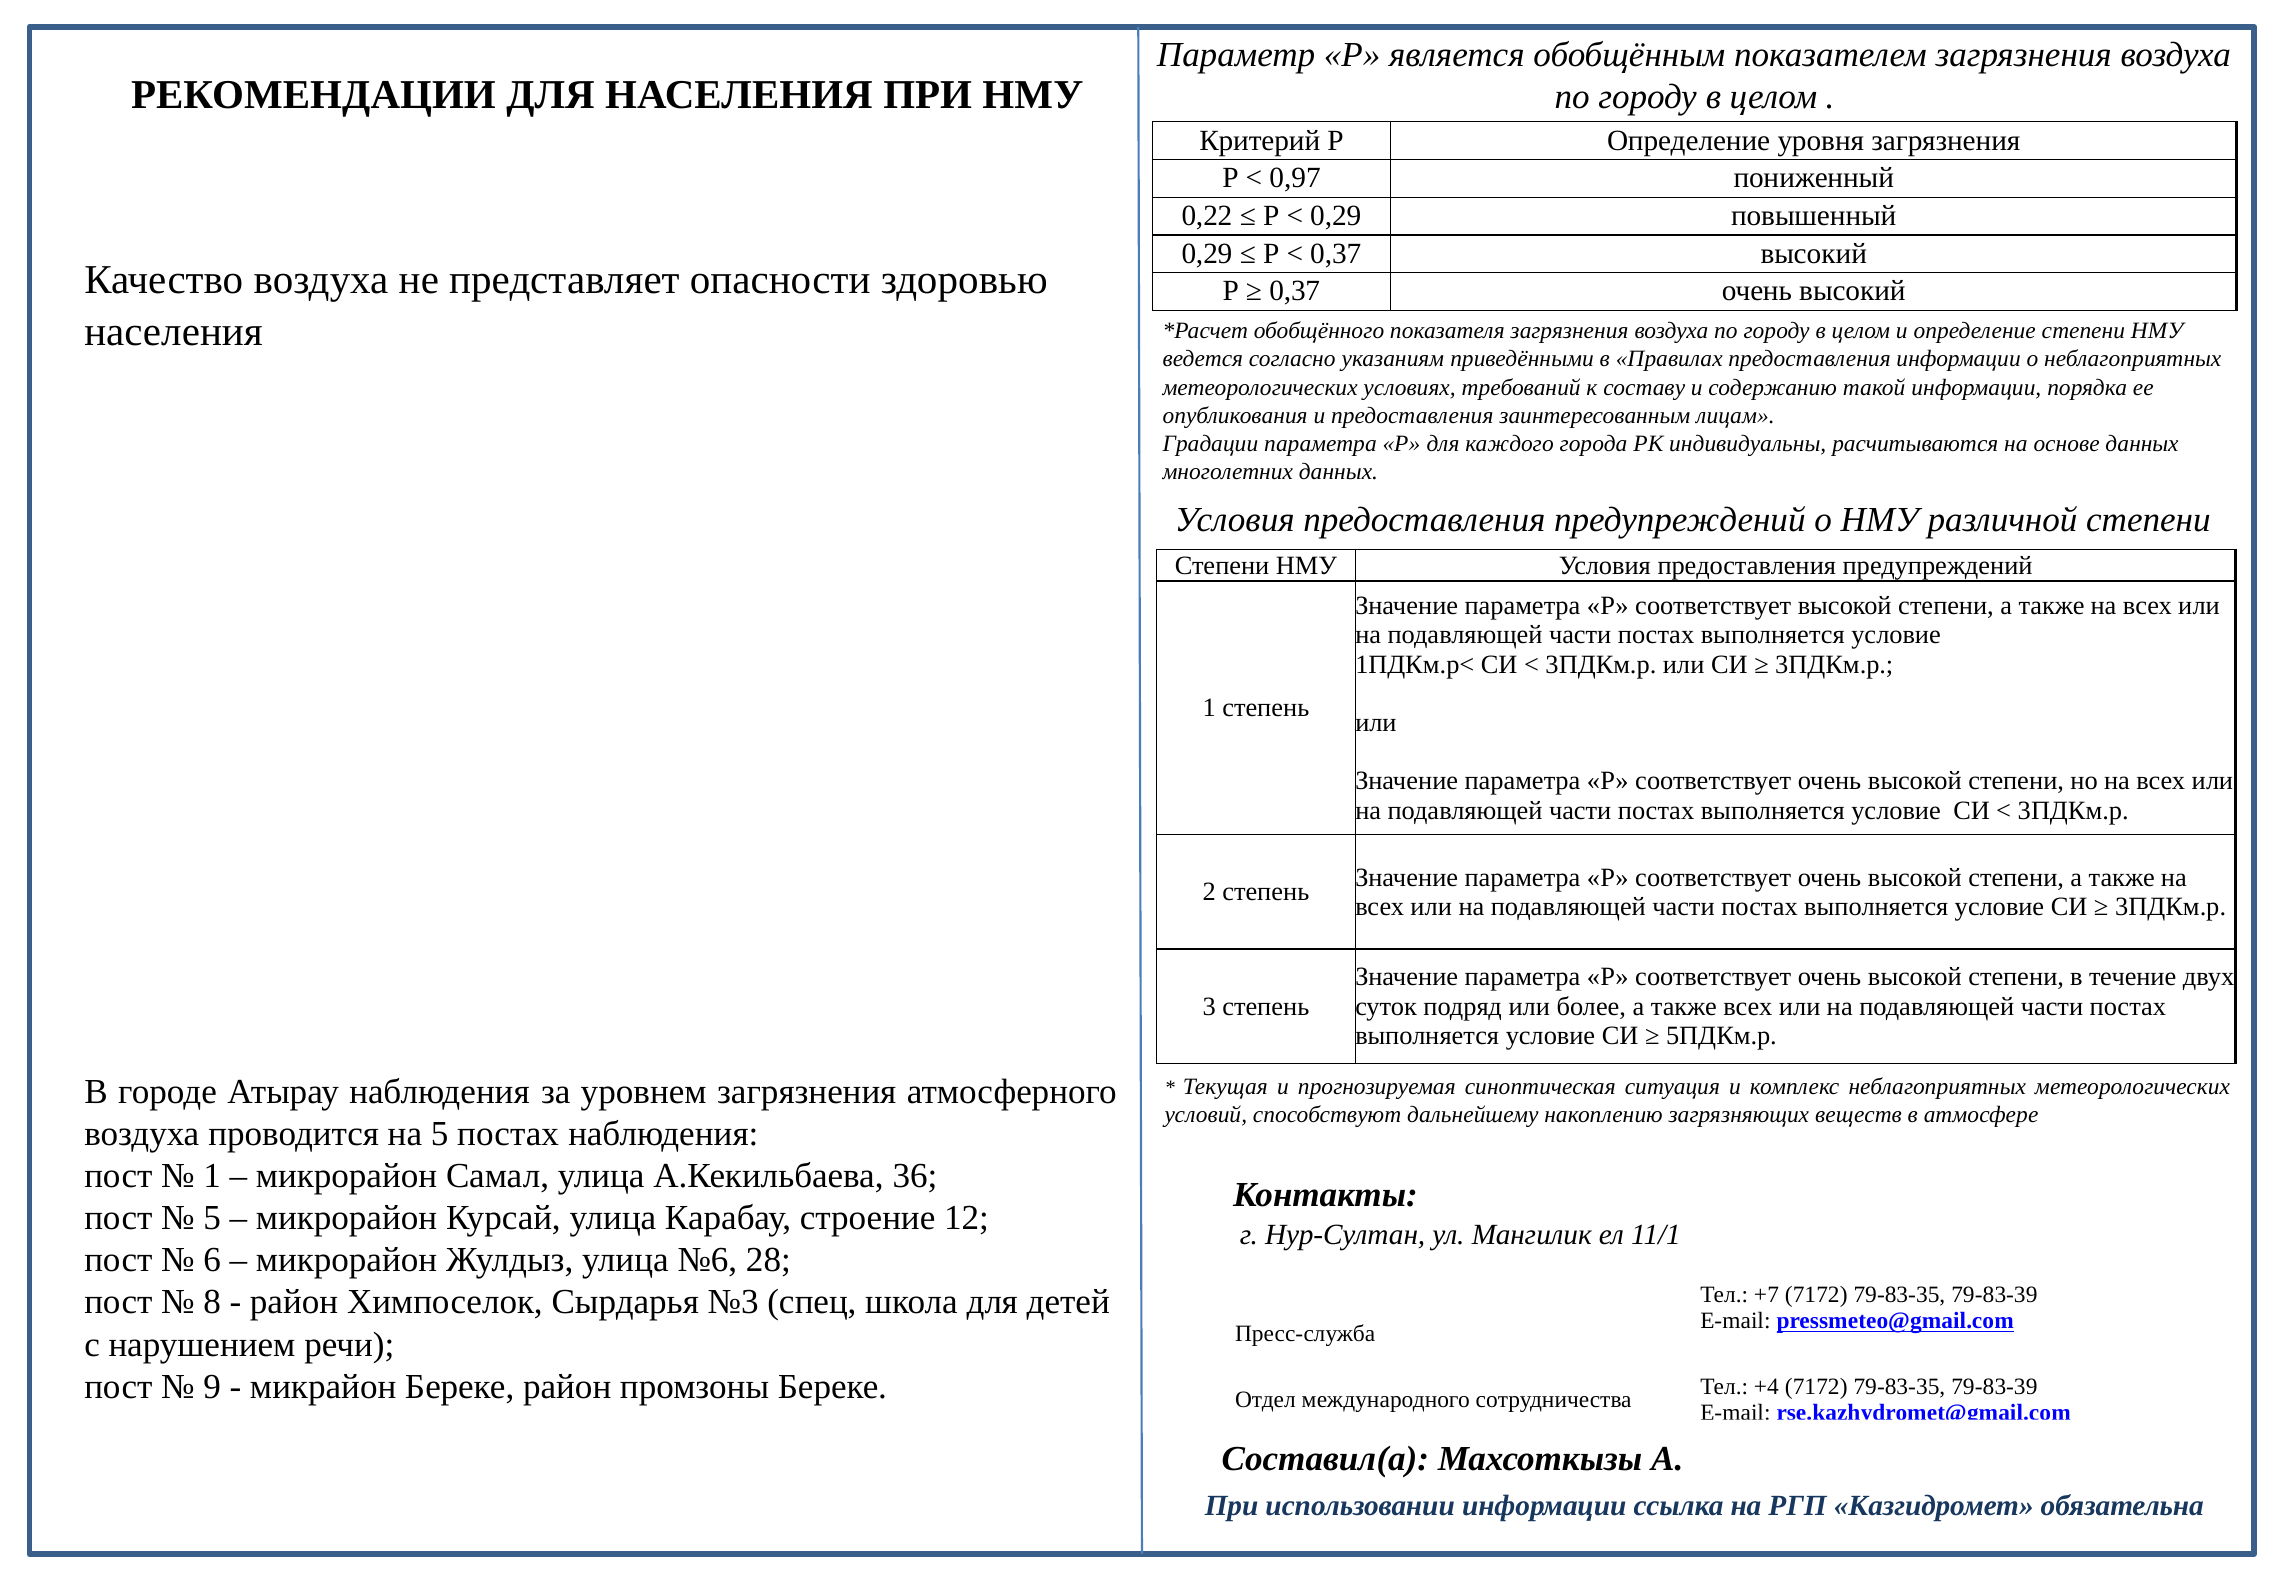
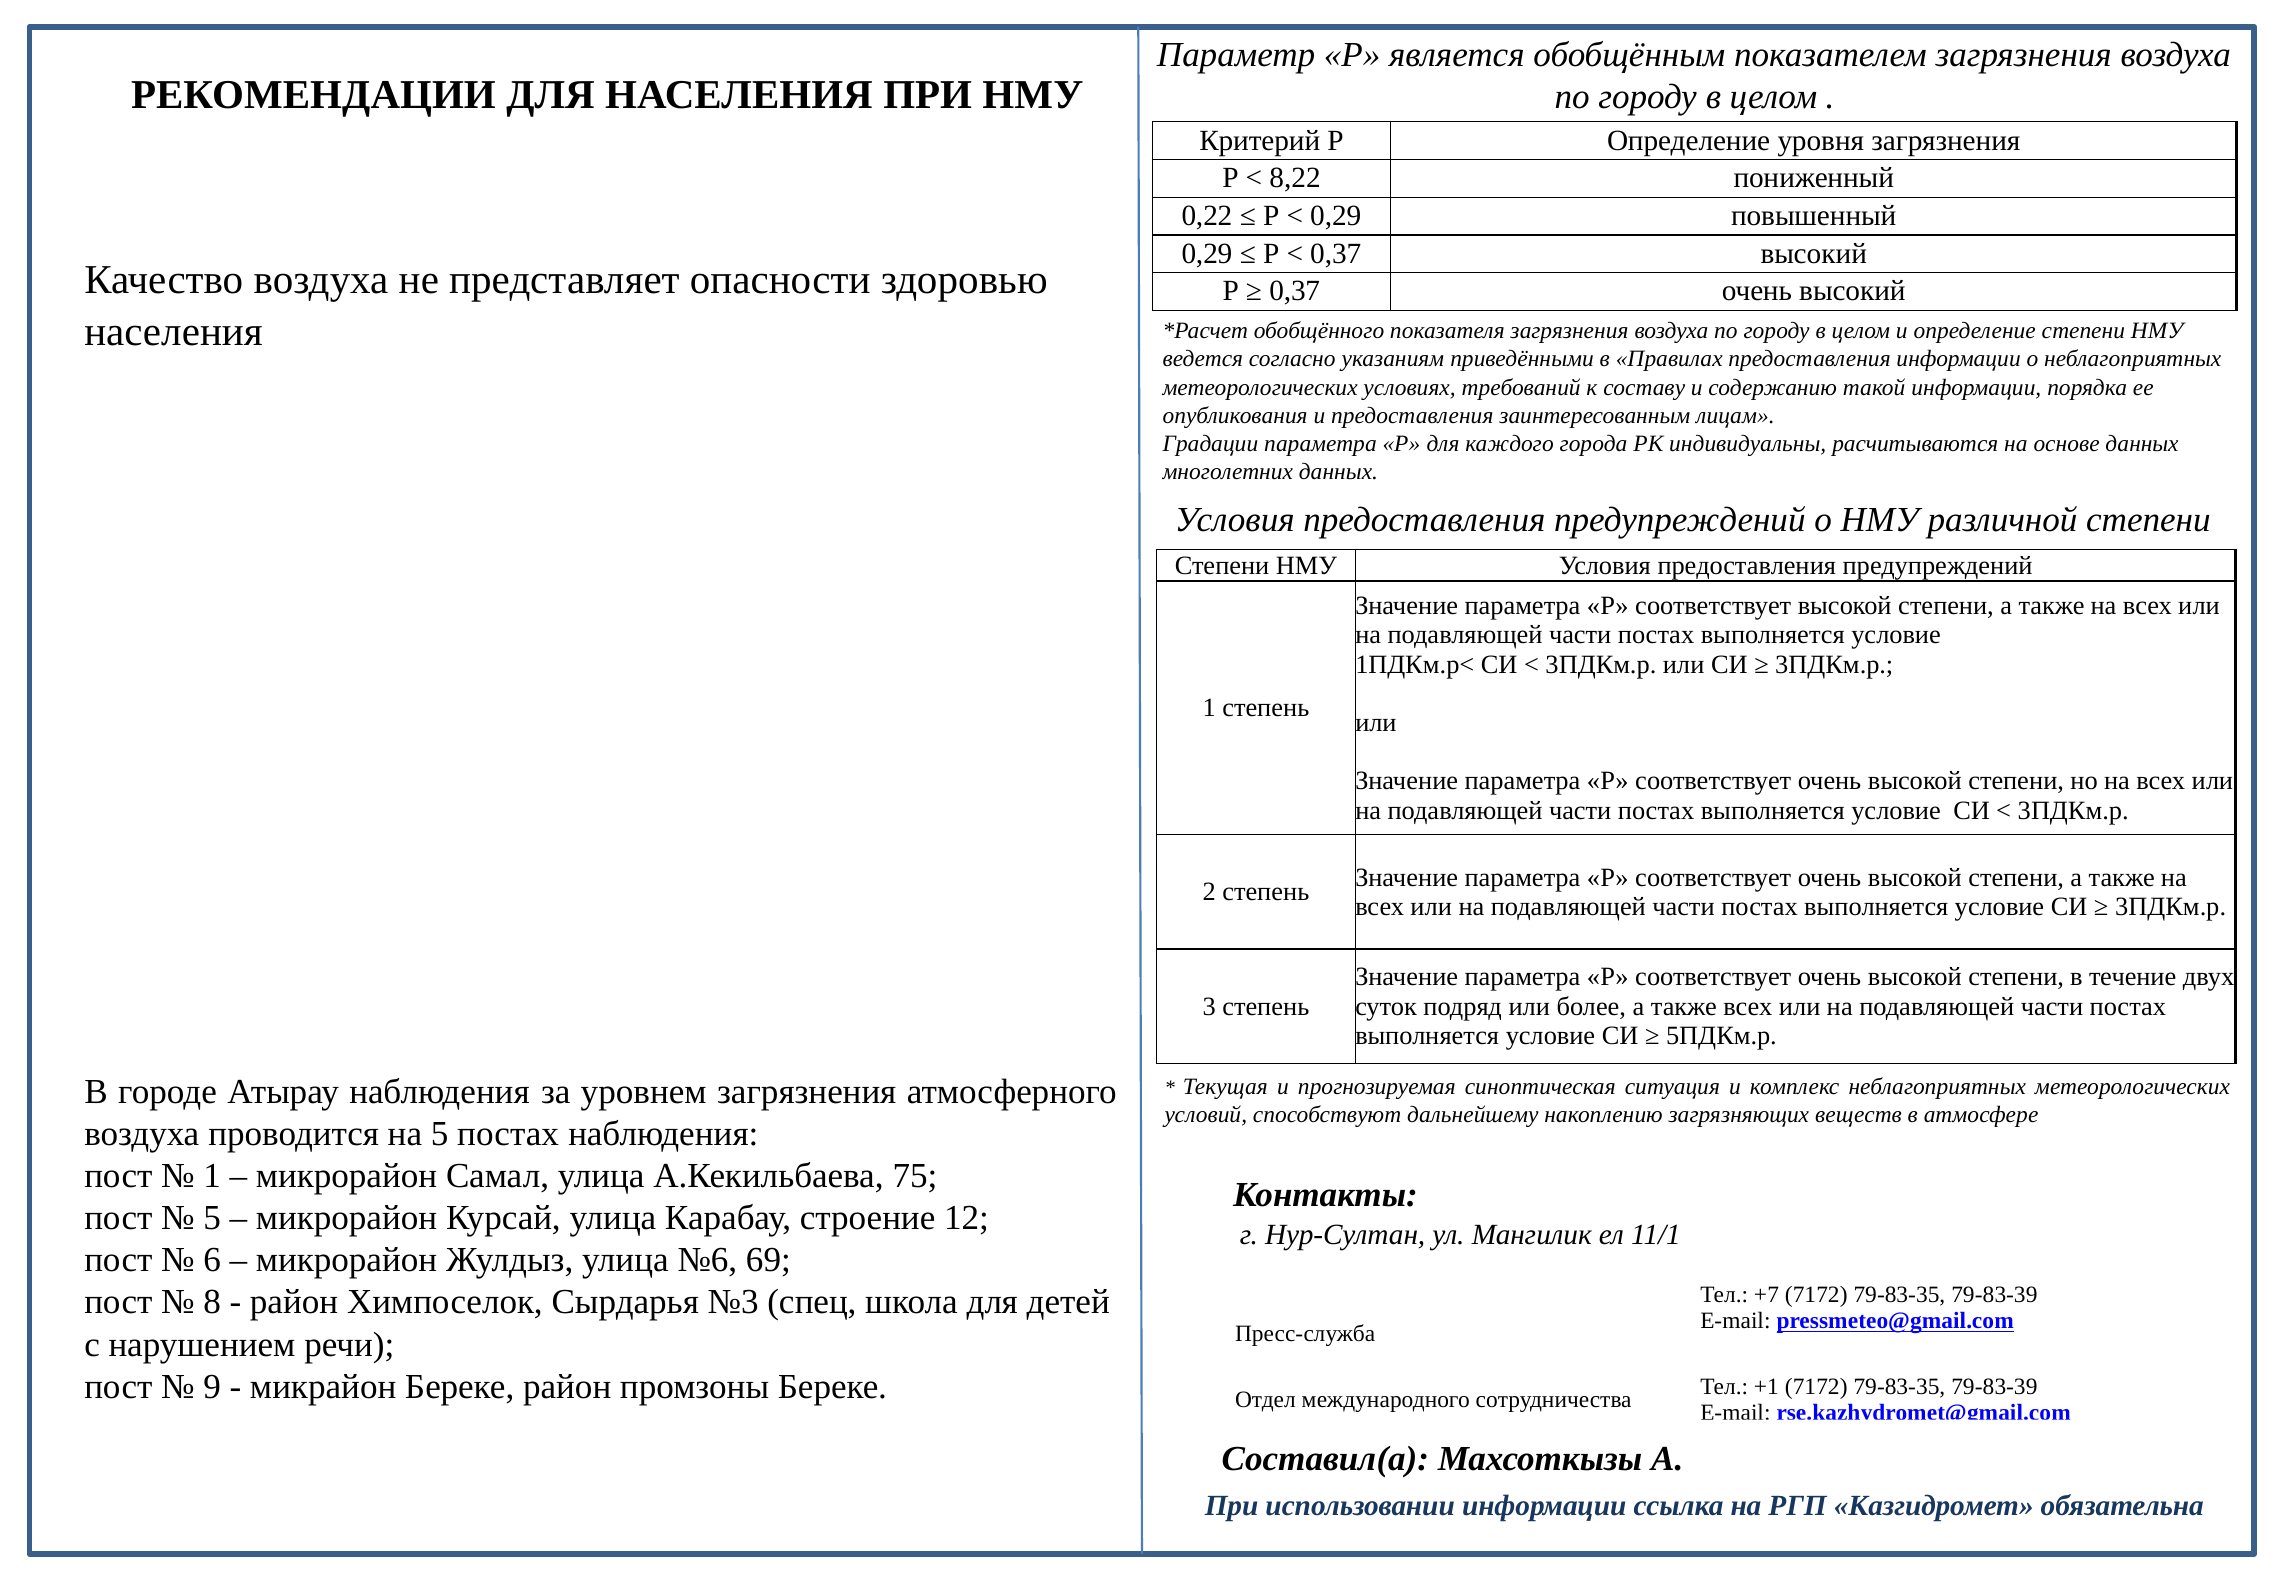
0,97: 0,97 -> 8,22
36: 36 -> 75
28: 28 -> 69
+4: +4 -> +1
